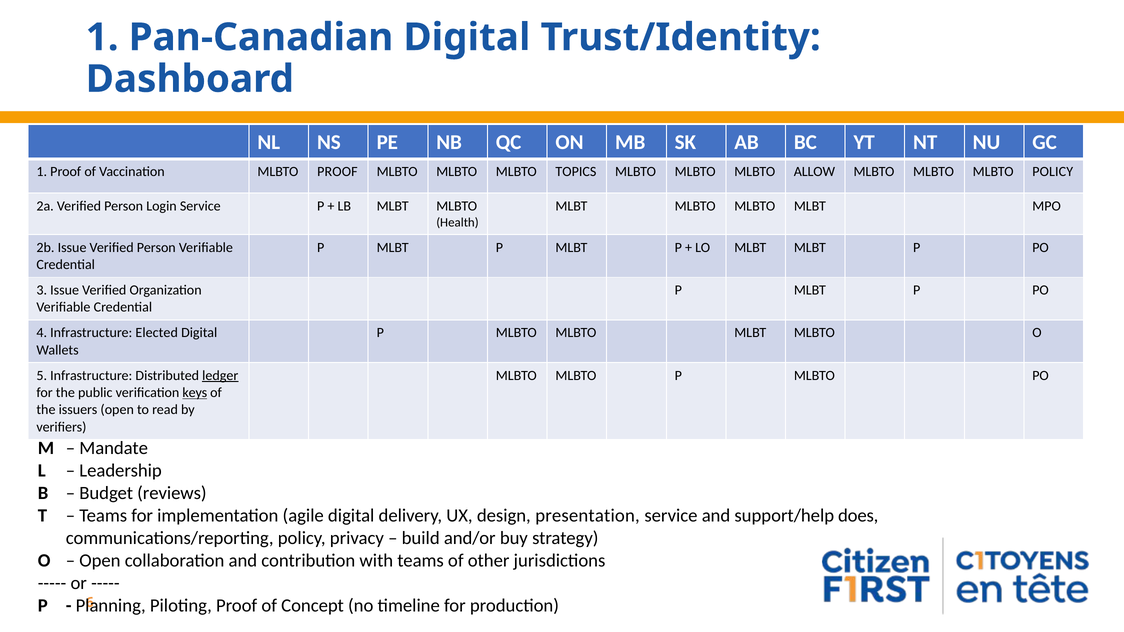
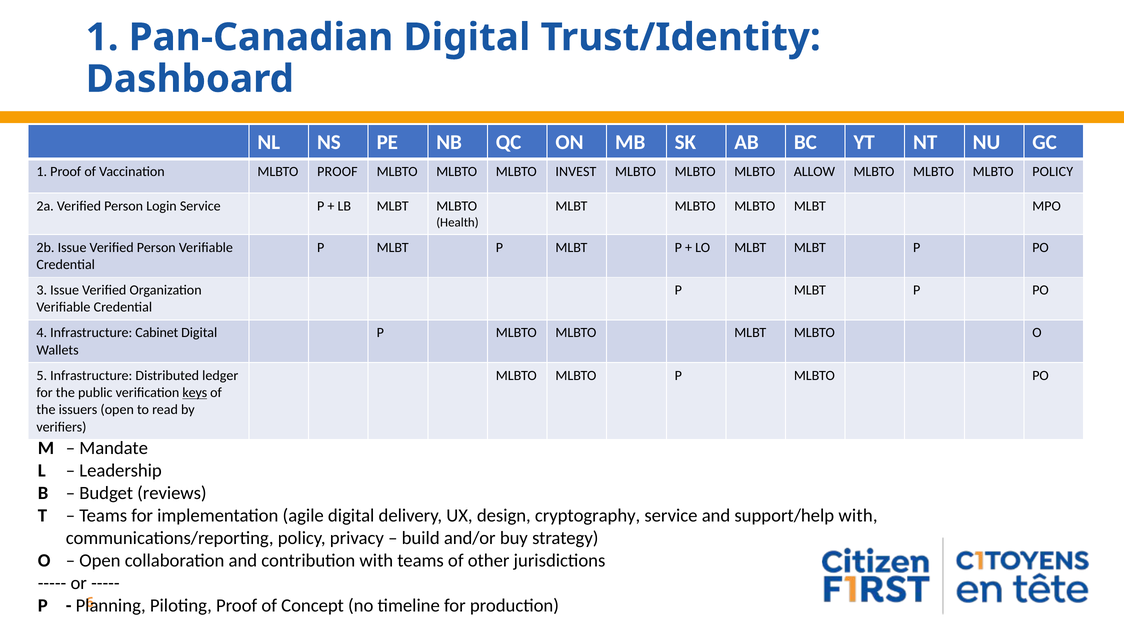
TOPICS: TOPICS -> INVEST
Elected: Elected -> Cabinet
ledger underline: present -> none
presentation: presentation -> cryptography
support/help does: does -> with
